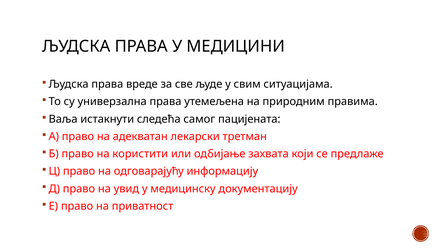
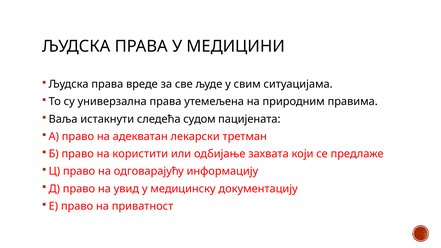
самог: самог -> судом
